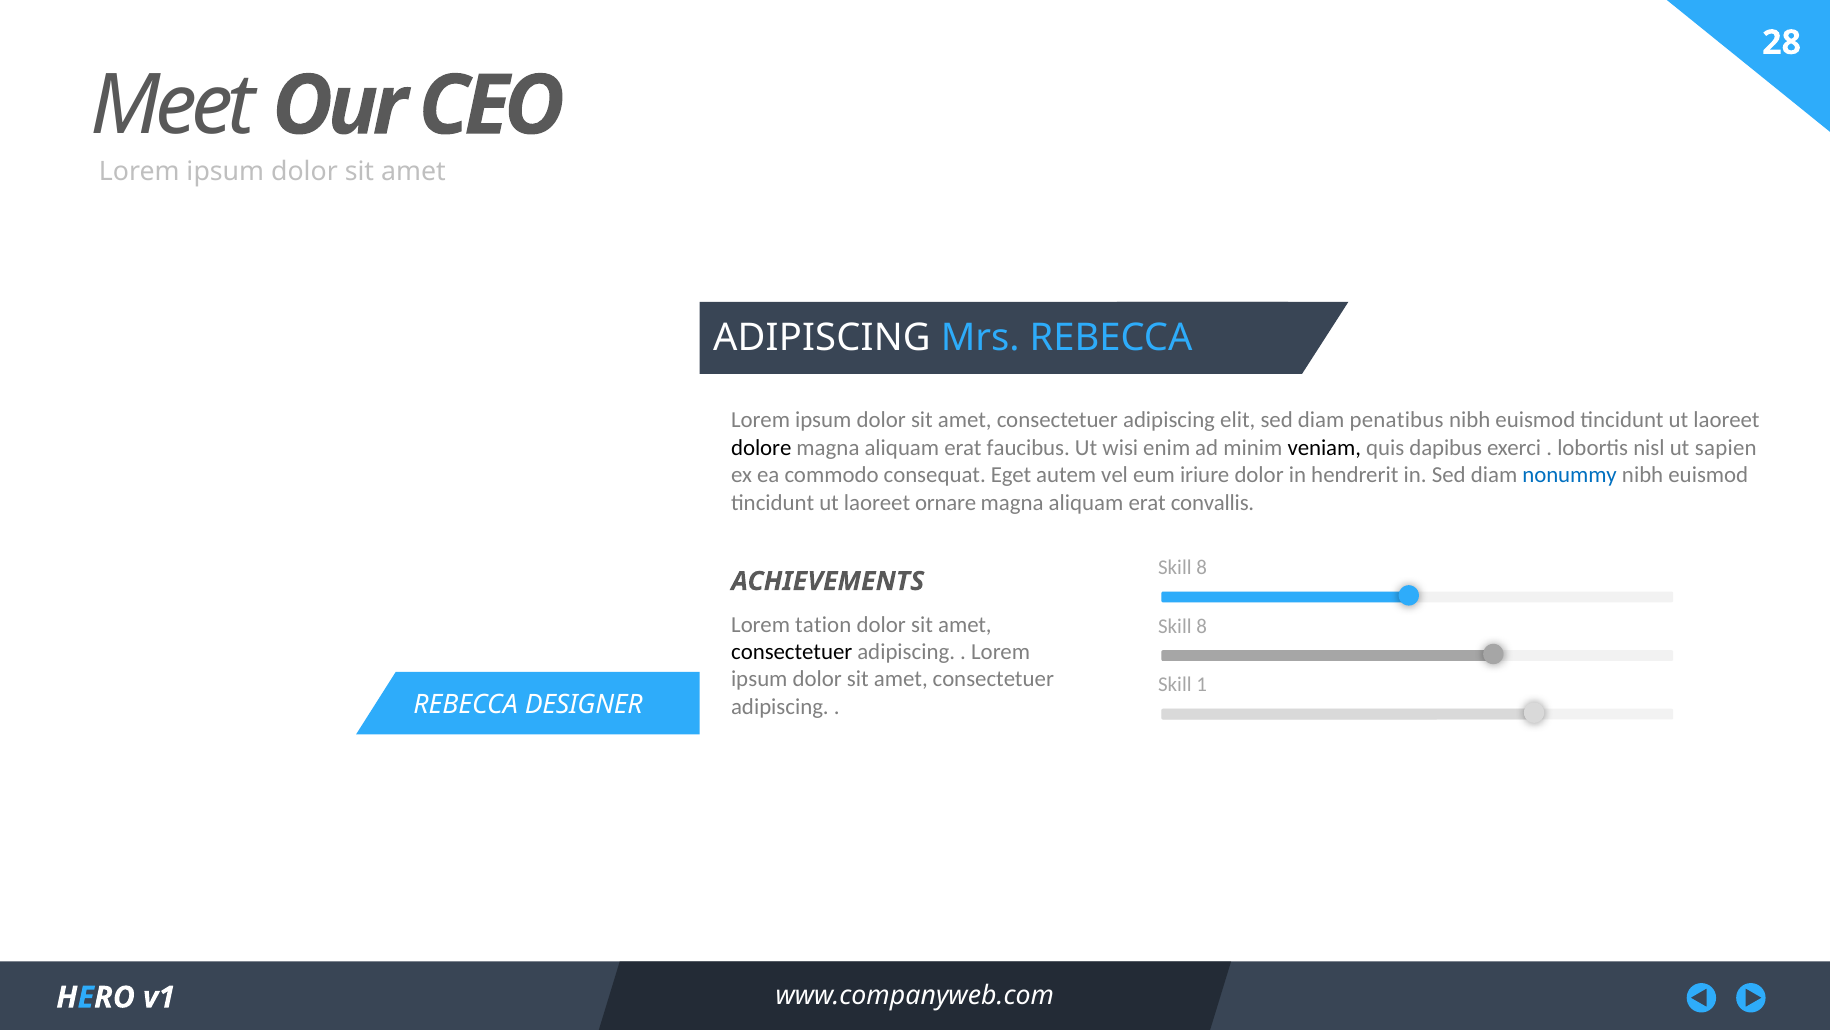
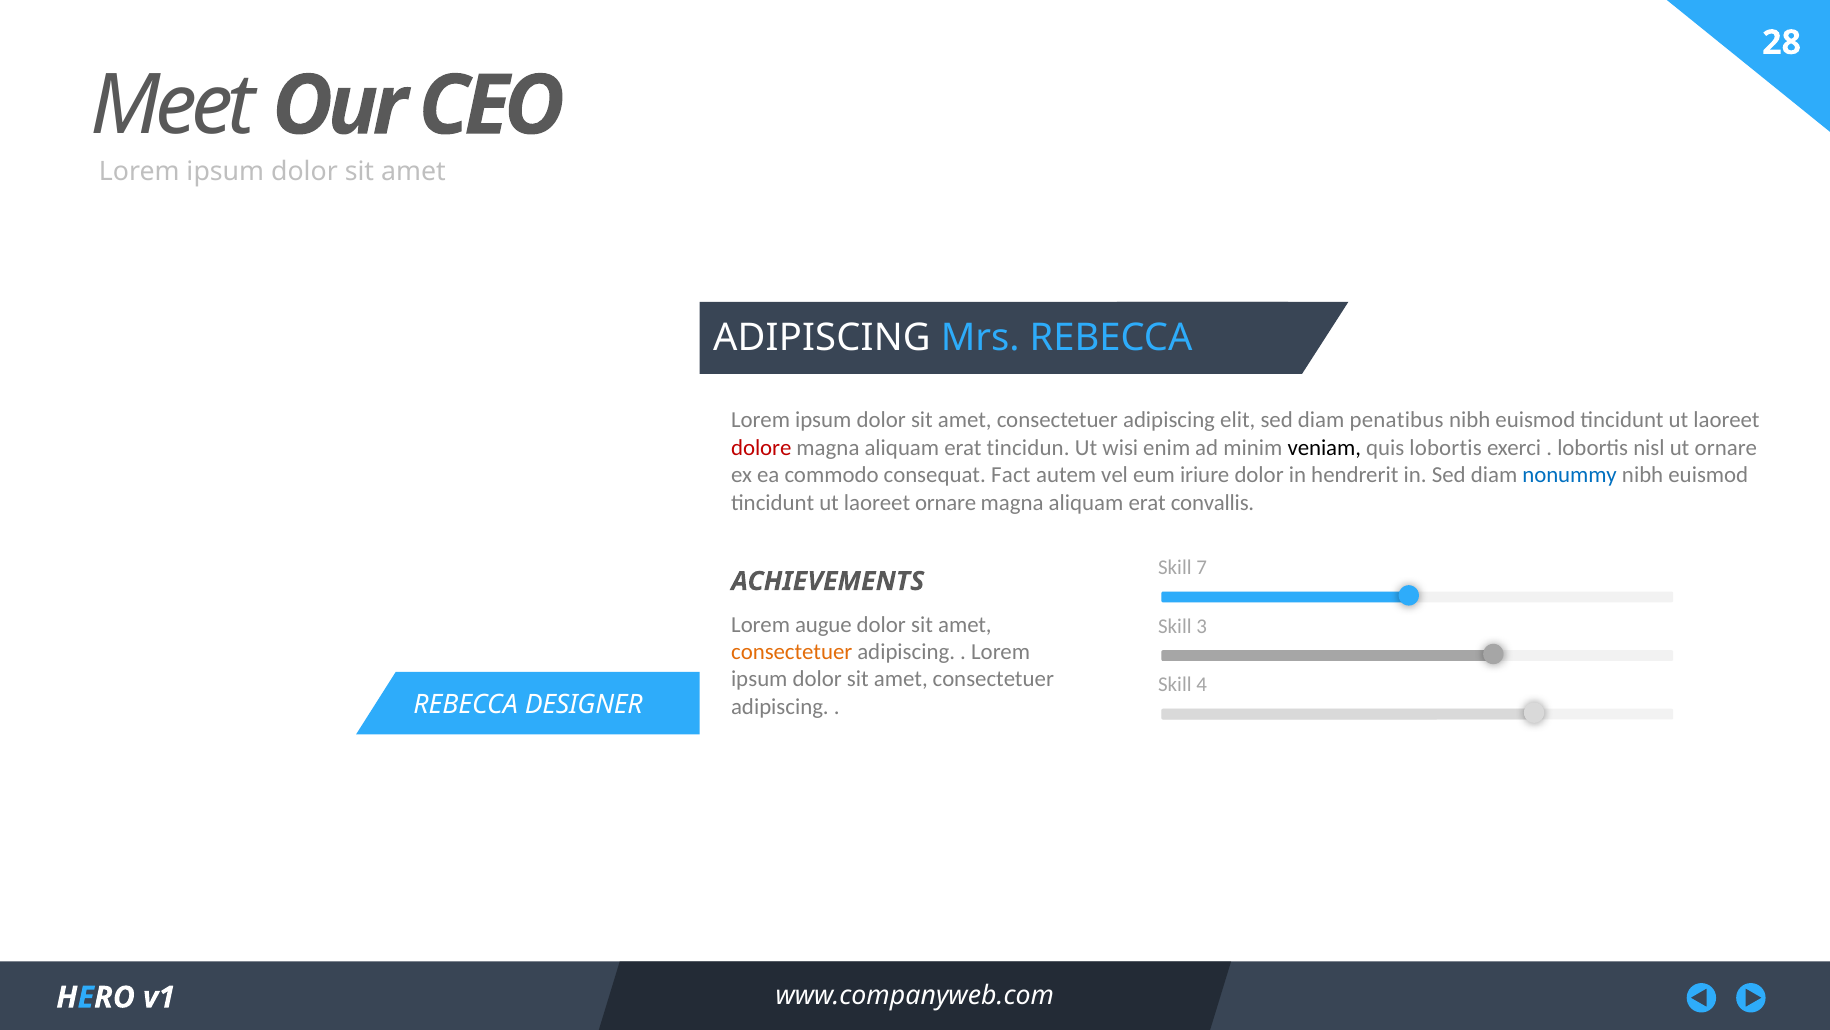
dolore colour: black -> red
faucibus: faucibus -> tincidun
quis dapibus: dapibus -> lobortis
ut sapien: sapien -> ornare
Eget: Eget -> Fact
8 at (1202, 567): 8 -> 7
tation: tation -> augue
8 at (1202, 626): 8 -> 3
consectetuer at (792, 652) colour: black -> orange
1: 1 -> 4
